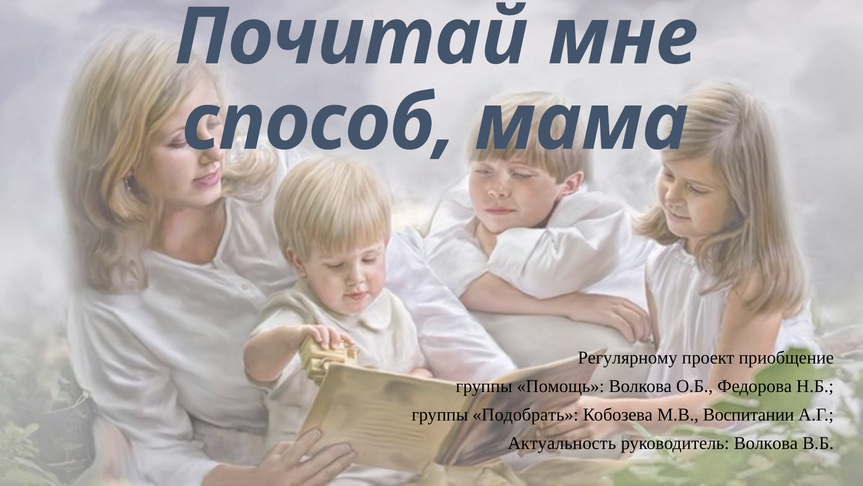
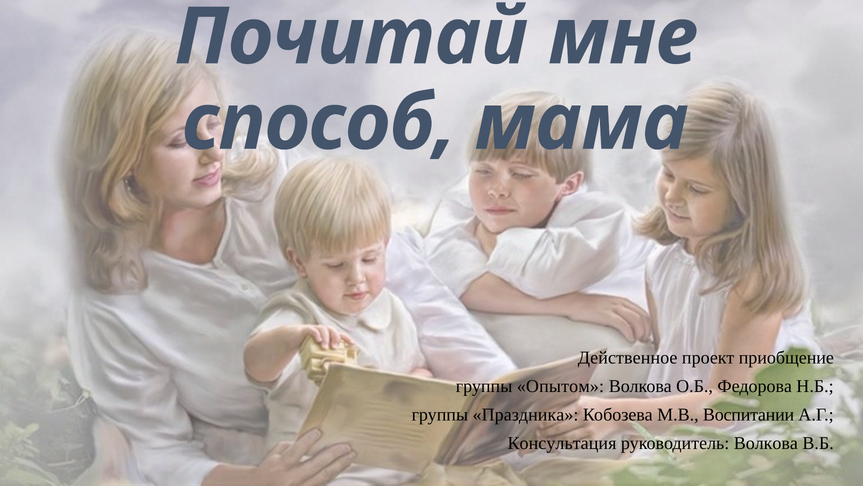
Регулярному: Регулярному -> Действенное
Помощь: Помощь -> Опытом
Подобрать: Подобрать -> Праздника
Актуальность: Актуальность -> Консультация
